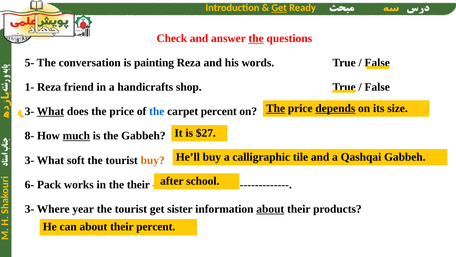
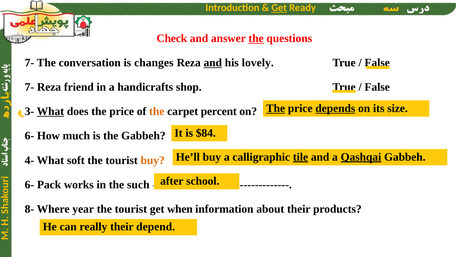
5- at (29, 63): 5- -> 7-
painting: painting -> changes
and at (213, 63) underline: none -> present
words: words -> lovely
1- at (29, 87): 1- -> 7-
the at (157, 111) colour: blue -> orange
$27: $27 -> $84
8- at (29, 136): 8- -> 6-
much underline: present -> none
tile underline: none -> present
Qashqai underline: none -> present
3- at (29, 160): 3- -> 4-
the their: their -> such
3- at (29, 209): 3- -> 8-
sister: sister -> when
about at (270, 209) underline: present -> none
can about: about -> really
their percent: percent -> depend
